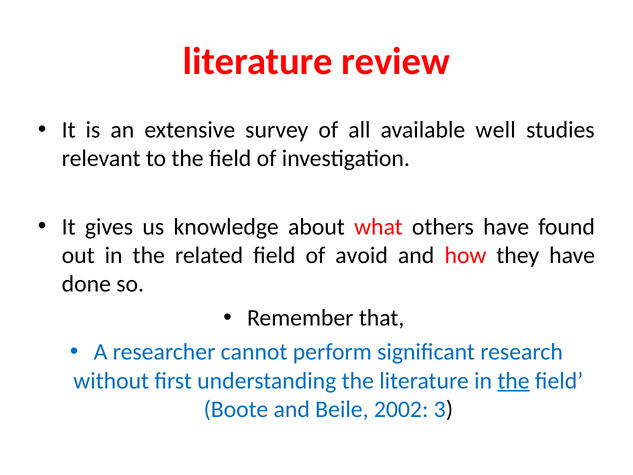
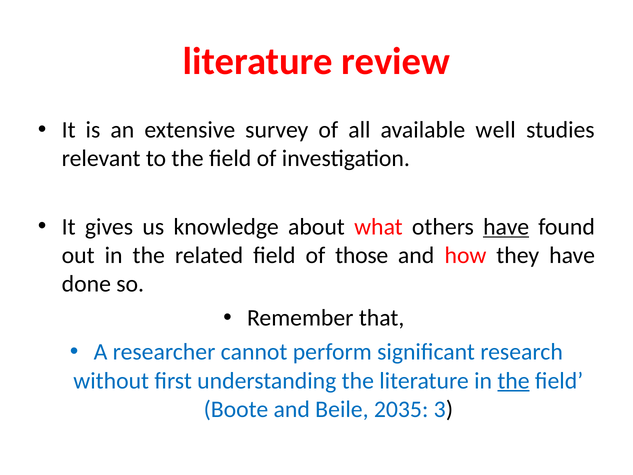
have at (506, 227) underline: none -> present
avoid: avoid -> those
2002: 2002 -> 2035
